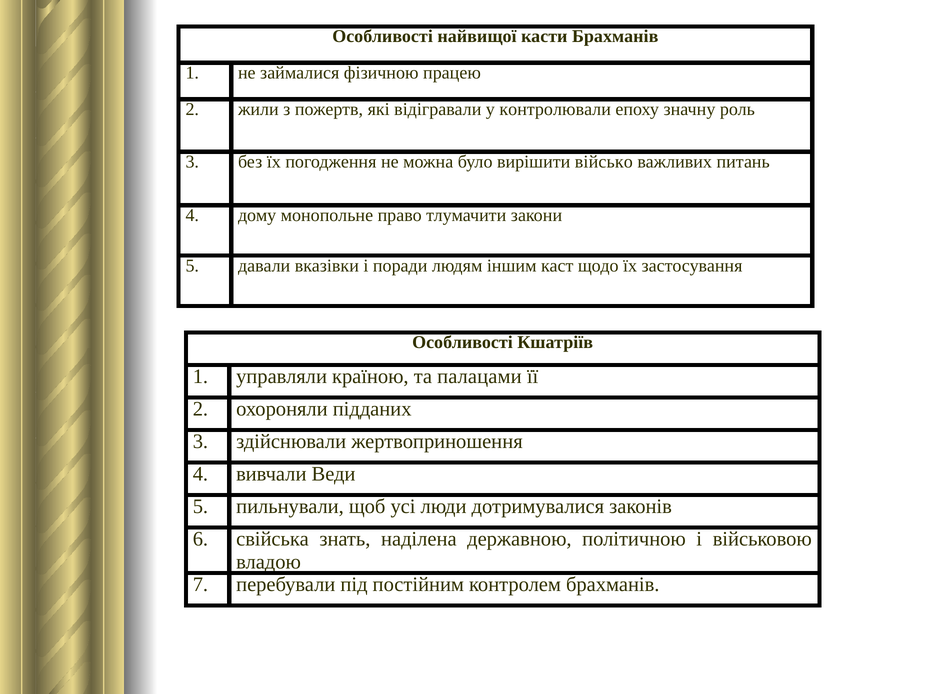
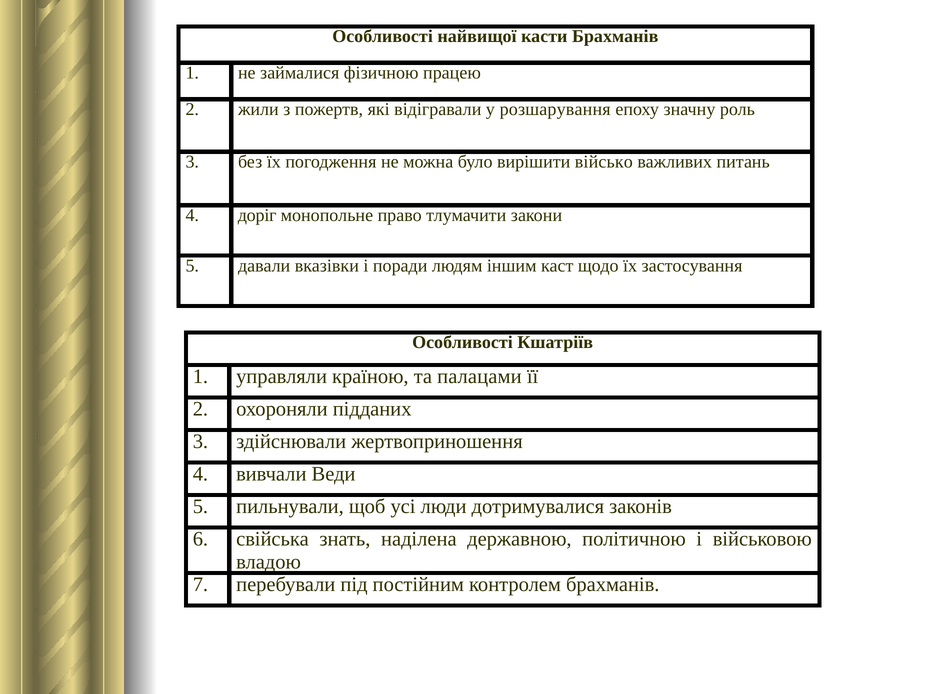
контролювали: контролювали -> розшарування
дому: дому -> доріг
